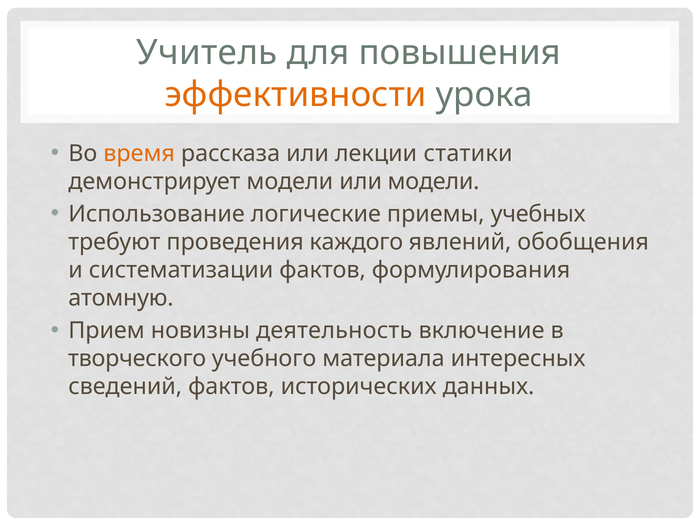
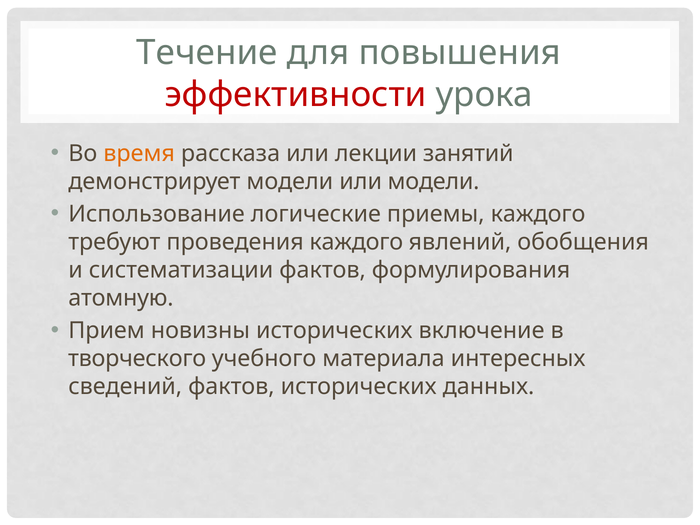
Учитель: Учитель -> Течение
эффективности colour: orange -> red
статики: статики -> занятий
приемы учебных: учебных -> каждого
новизны деятельность: деятельность -> исторических
